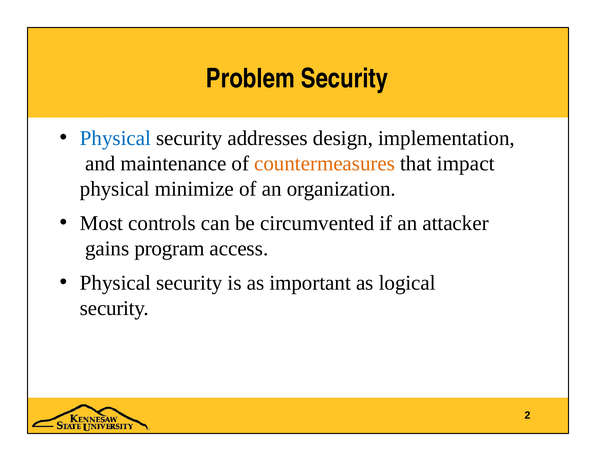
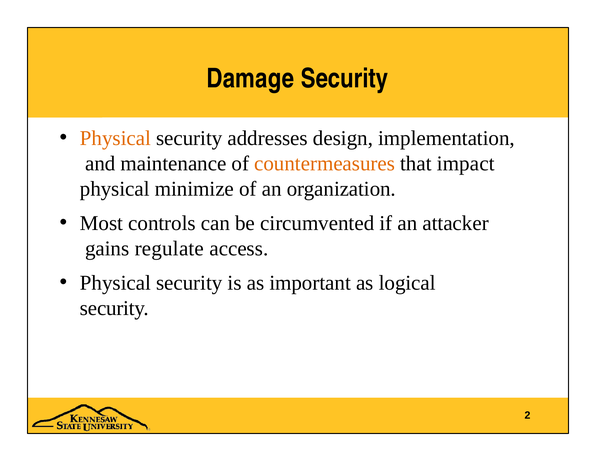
Problem: Problem -> Damage
Physical at (115, 138) colour: blue -> orange
program: program -> regulate
